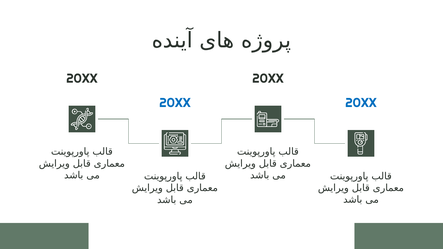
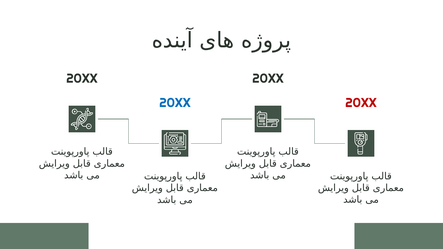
20XX at (361, 103) colour: blue -> red
